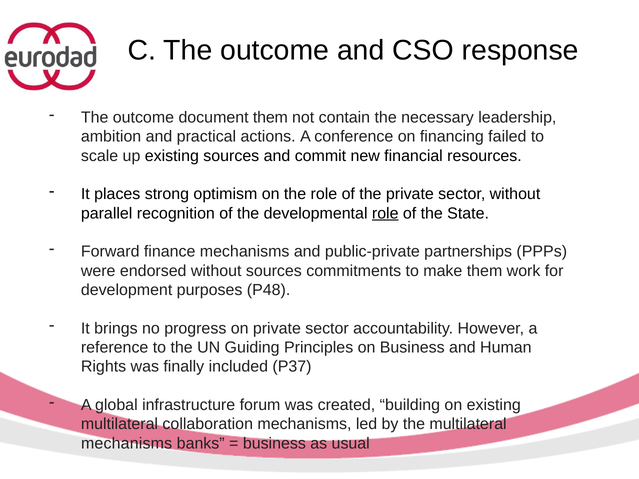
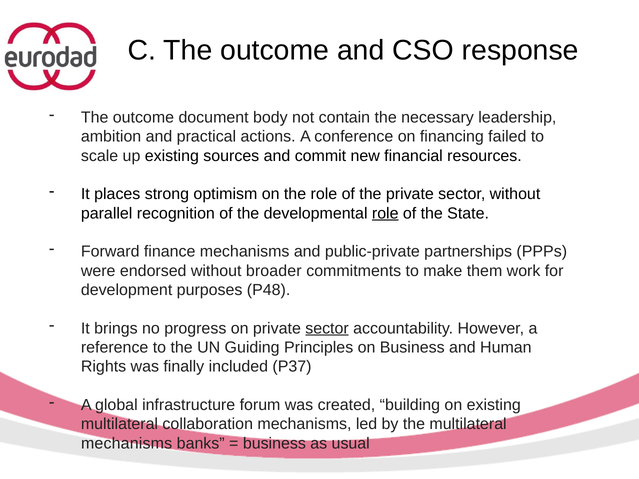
document them: them -> body
without sources: sources -> broader
sector at (327, 328) underline: none -> present
